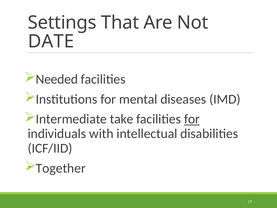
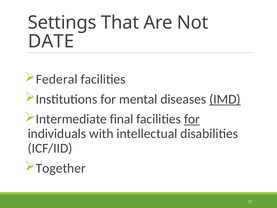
Needed: Needed -> Federal
IMD underline: none -> present
take: take -> final
